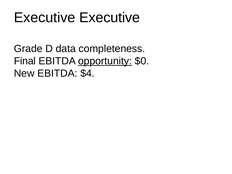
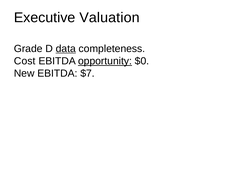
Executive Executive: Executive -> Valuation
data underline: none -> present
Final: Final -> Cost
$4: $4 -> $7
